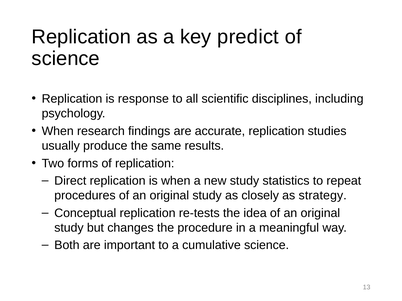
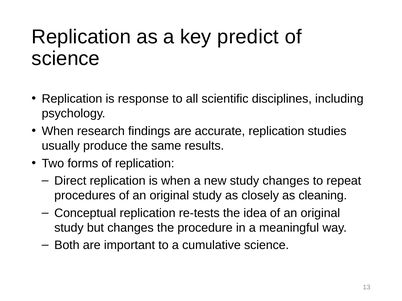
study statistics: statistics -> changes
strategy: strategy -> cleaning
